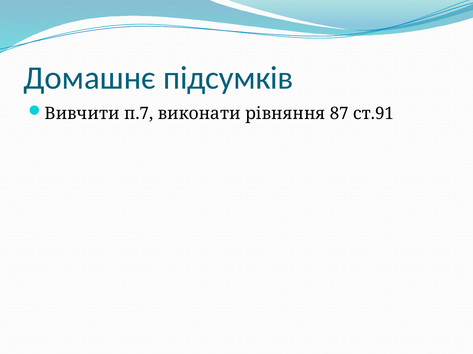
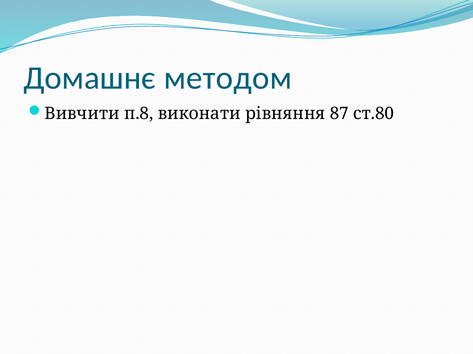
підсумків: підсумків -> методом
п.7: п.7 -> п.8
ст.91: ст.91 -> ст.80
